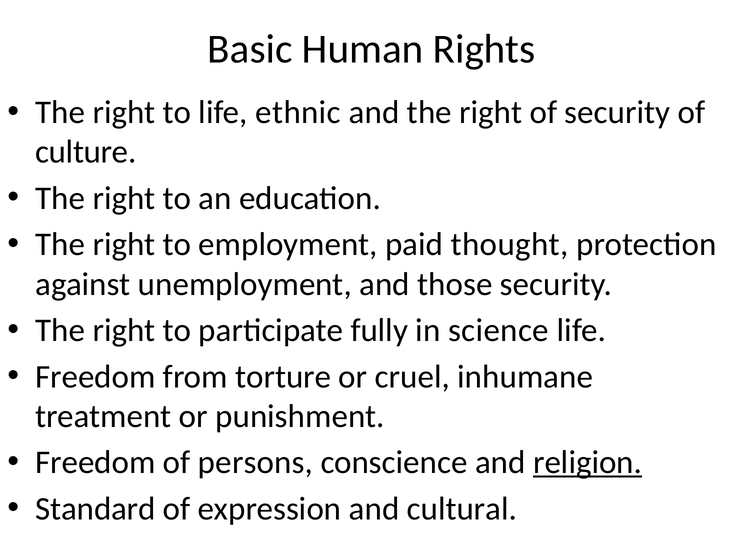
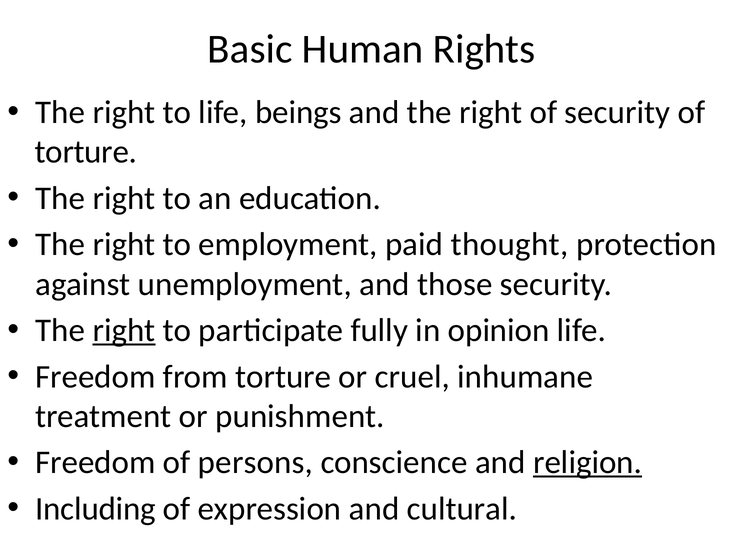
ethnic: ethnic -> beings
culture at (86, 152): culture -> torture
right at (124, 331) underline: none -> present
science: science -> opinion
Standard: Standard -> Including
